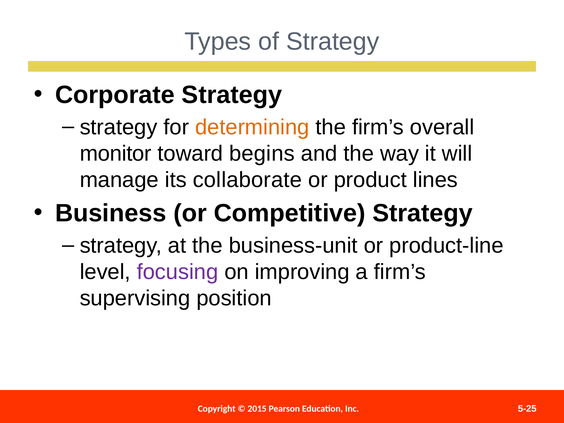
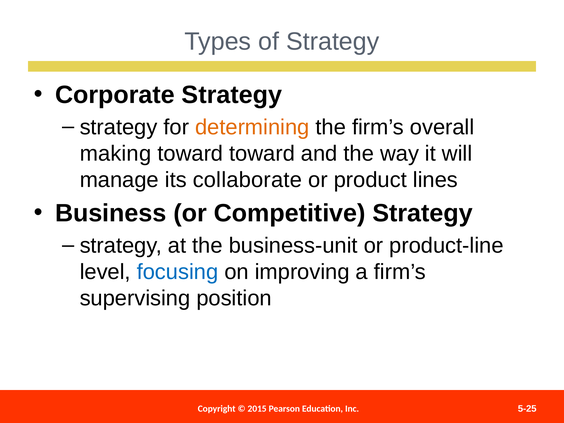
monitor: monitor -> making
toward begins: begins -> toward
focusing colour: purple -> blue
